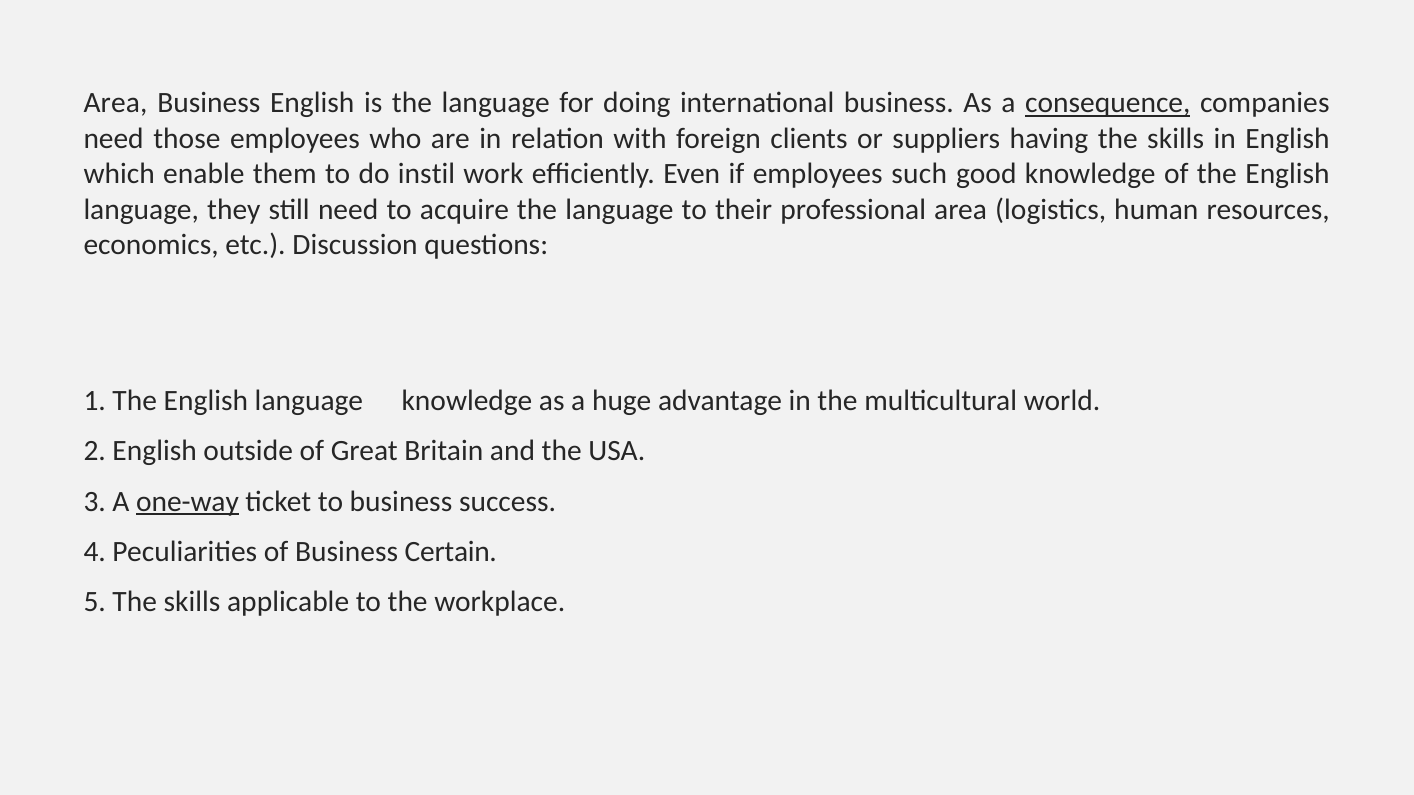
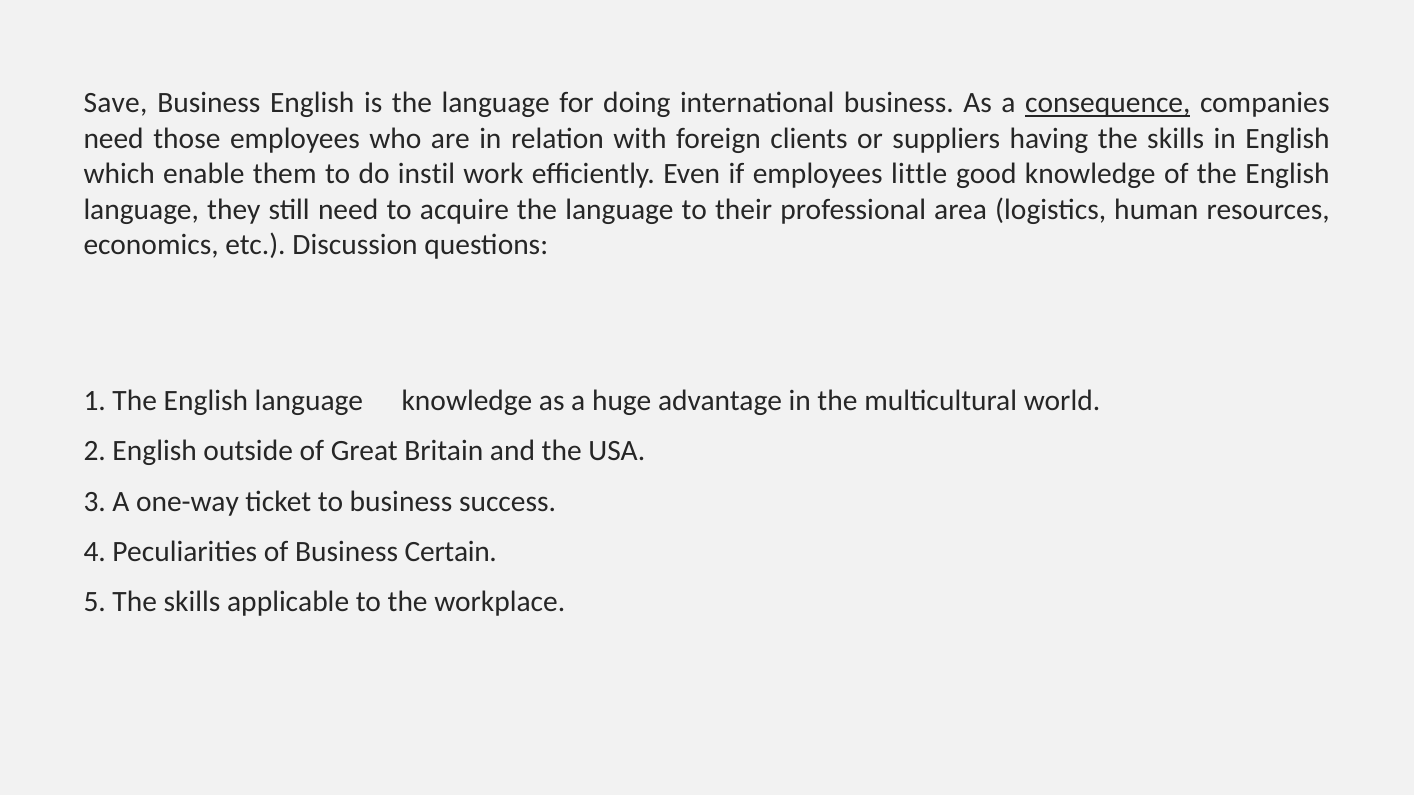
Area at (116, 103): Area -> Save
such: such -> little
one-way underline: present -> none
